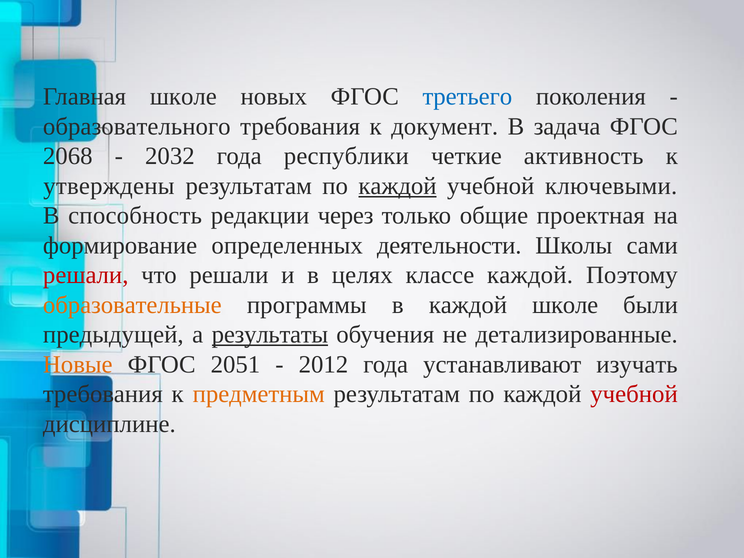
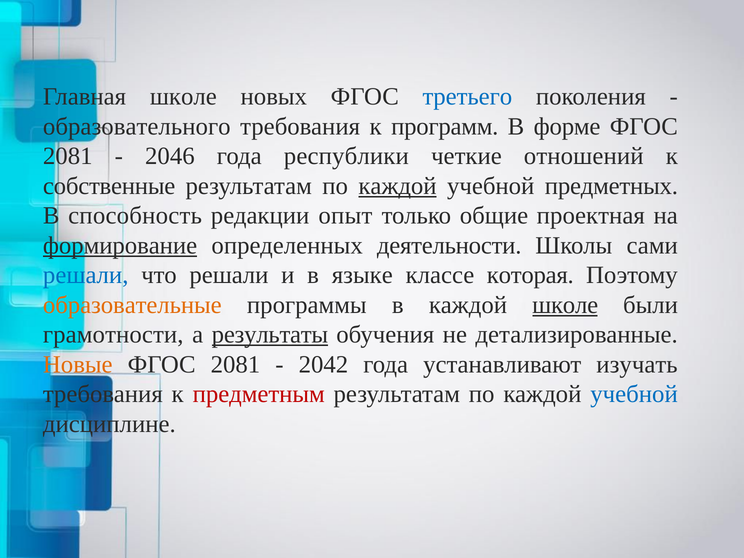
документ: документ -> программ
задача: задача -> форме
2068 at (68, 156): 2068 -> 2081
2032: 2032 -> 2046
активность: активность -> отношений
утверждены: утверждены -> собственные
ключевыми: ключевыми -> предметных
через: через -> опыт
формирование underline: none -> present
решали at (86, 275) colour: red -> blue
целях: целях -> языке
классе каждой: каждой -> которая
школе at (565, 305) underline: none -> present
предыдущей: предыдущей -> грамотности
2051 at (235, 364): 2051 -> 2081
2012: 2012 -> 2042
предметным colour: orange -> red
учебной at (634, 394) colour: red -> blue
